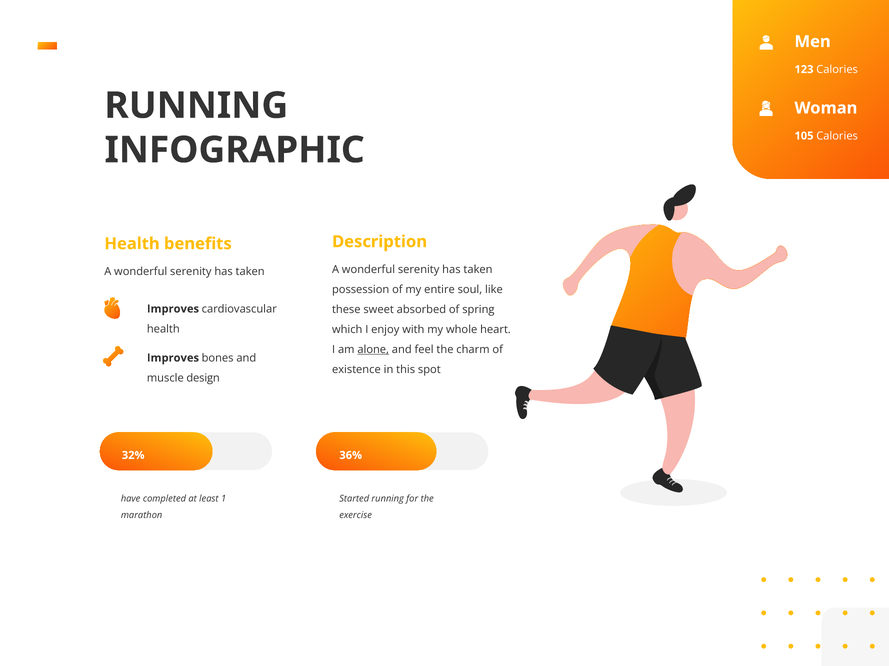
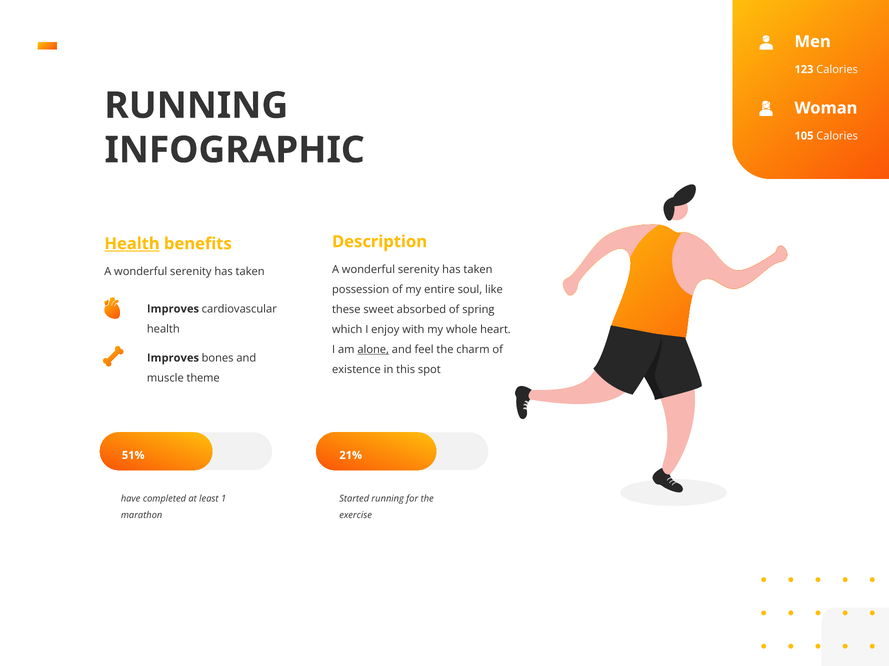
Health at (132, 244) underline: none -> present
design: design -> theme
32%: 32% -> 51%
36%: 36% -> 21%
